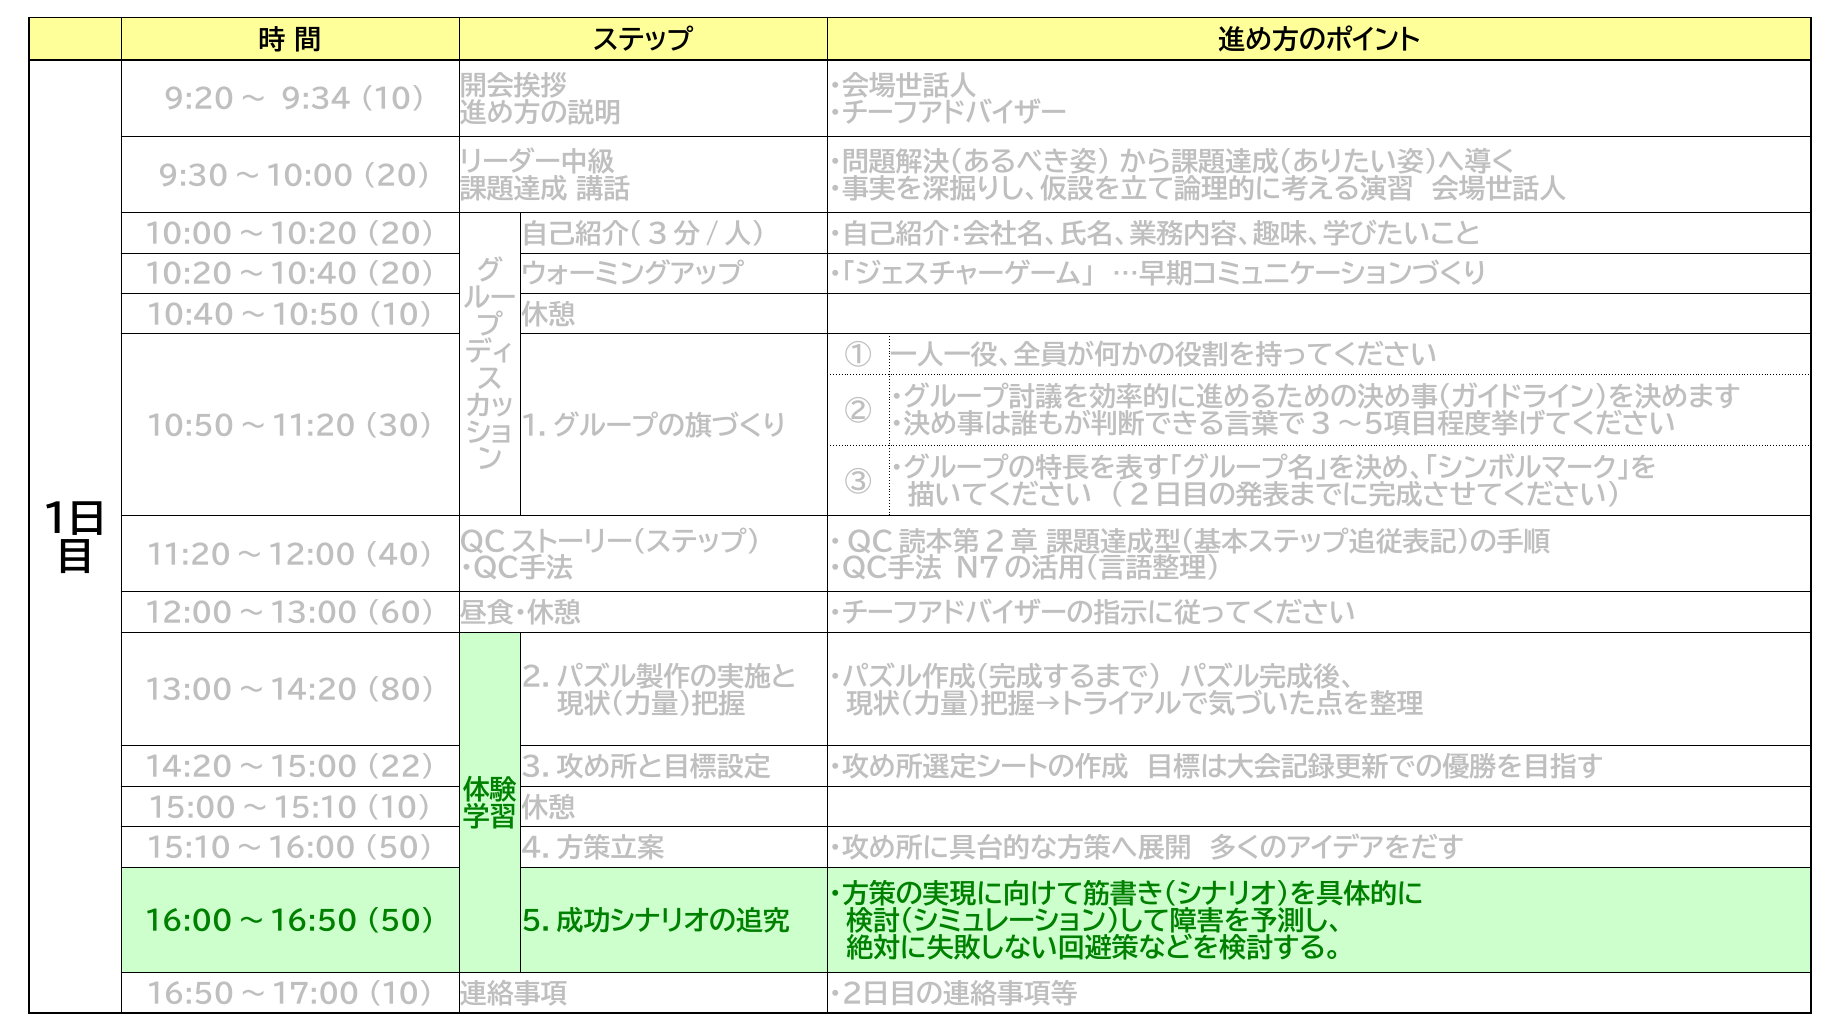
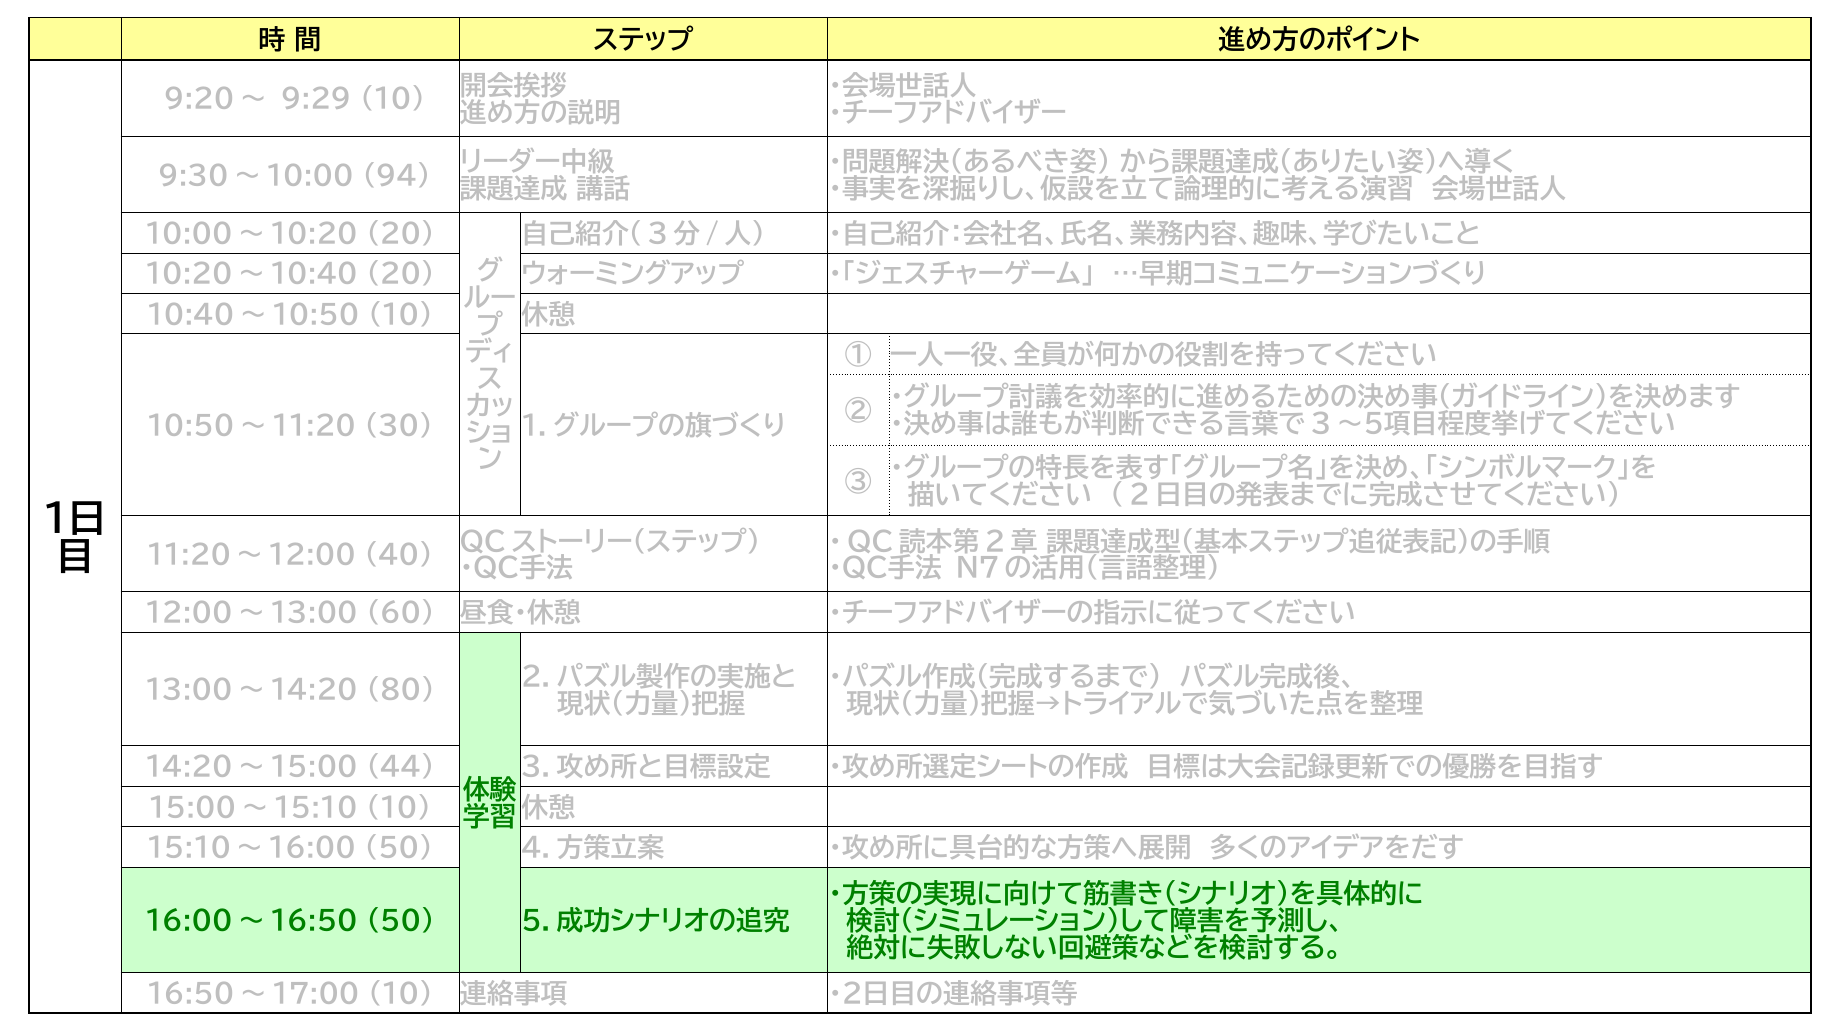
9:34: 9:34 -> 9:29
9:30～10:00 20: 20 -> 94
22: 22 -> 44
